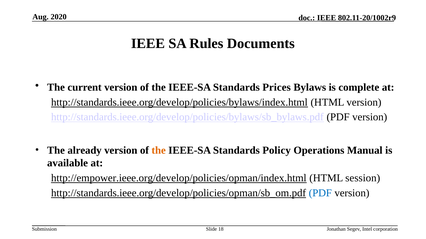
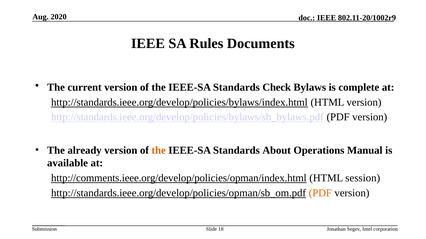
Prices: Prices -> Check
Policy: Policy -> About
http://empower.ieee.org/develop/policies/opman/index.html: http://empower.ieee.org/develop/policies/opman/index.html -> http://comments.ieee.org/develop/policies/opman/index.html
PDF at (320, 193) colour: blue -> orange
